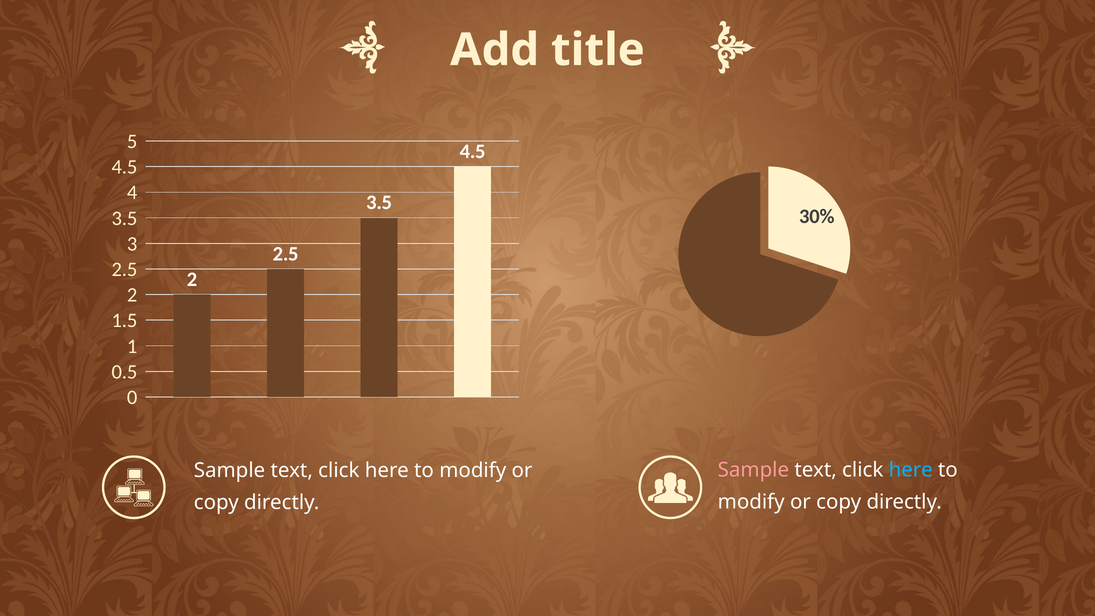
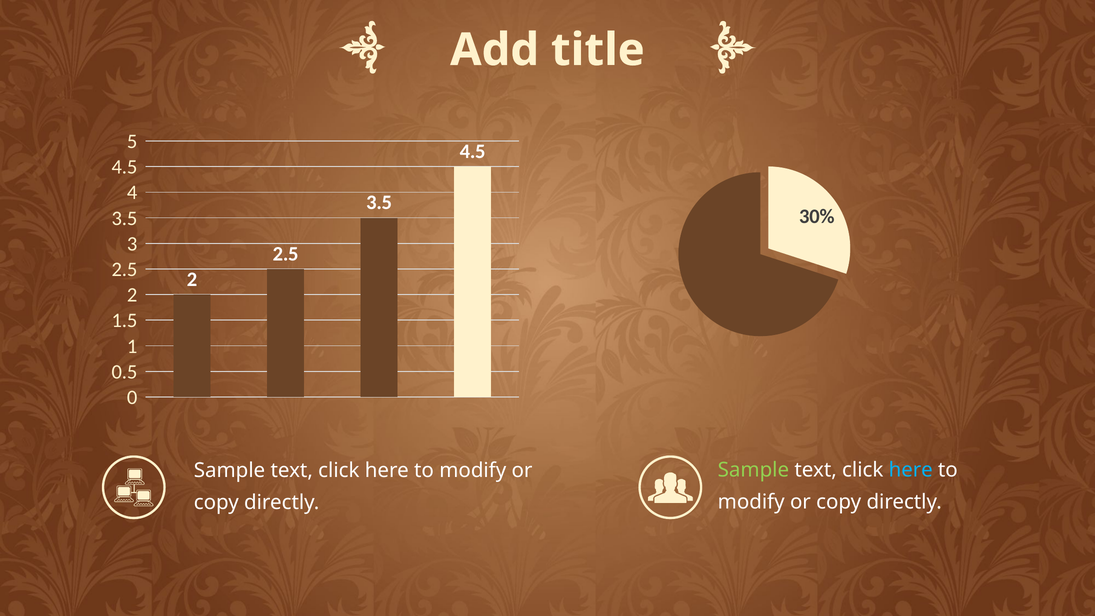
Sample at (753, 470) colour: pink -> light green
